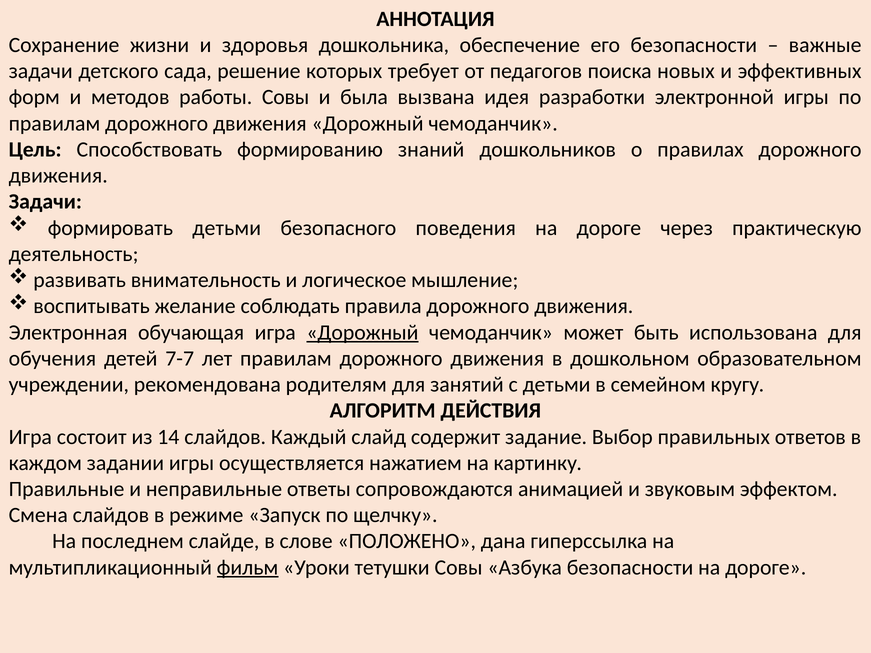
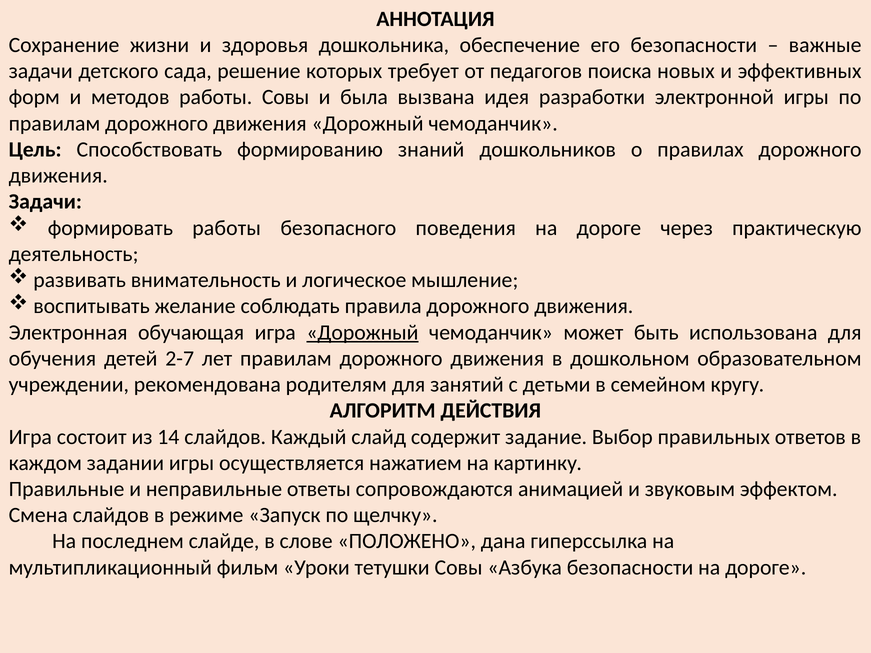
формировать детьми: детьми -> работы
7-7: 7-7 -> 2-7
фильм underline: present -> none
